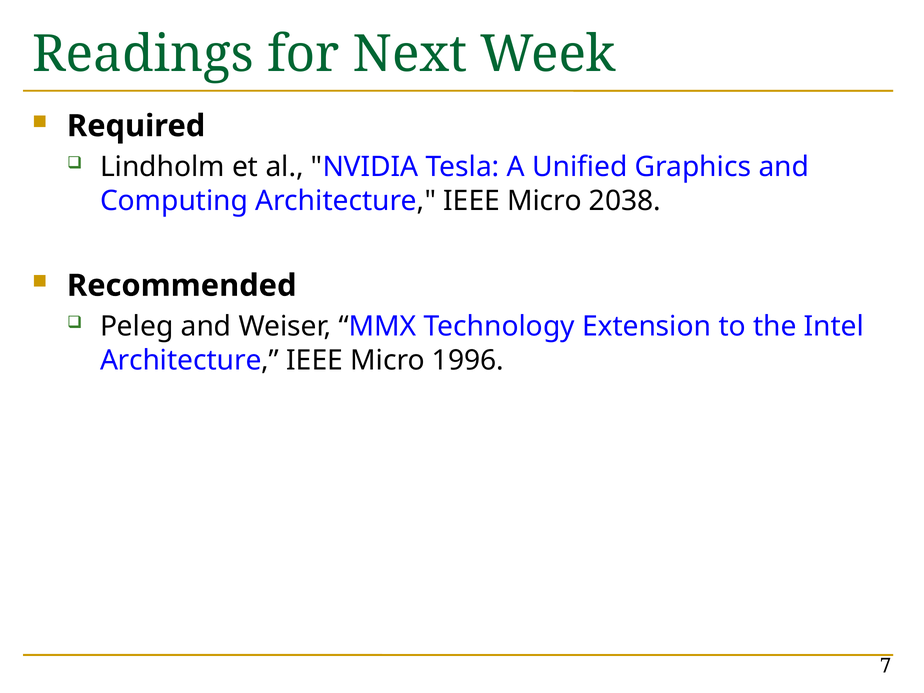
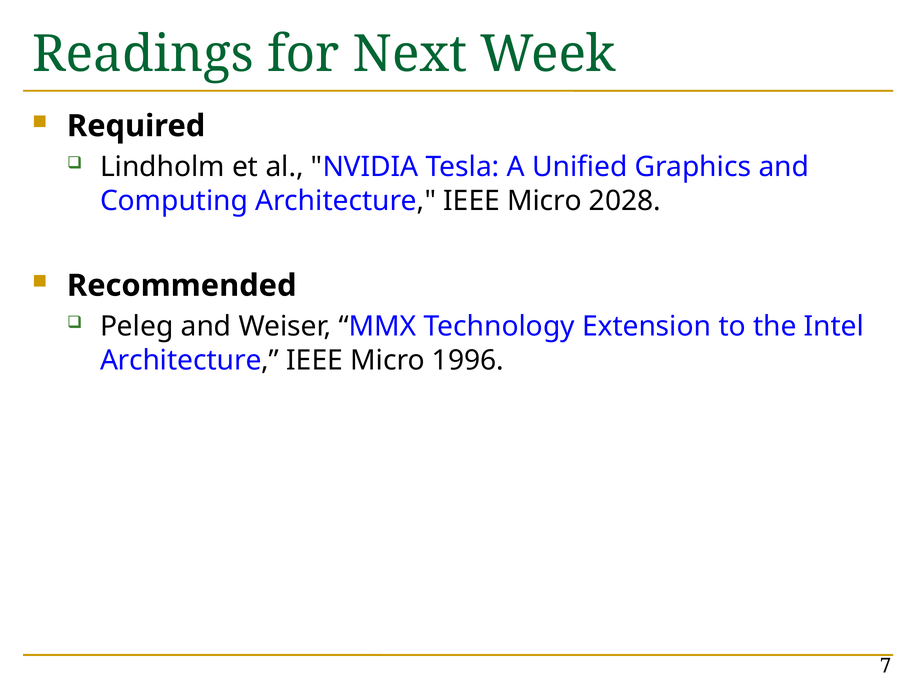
2038: 2038 -> 2028
